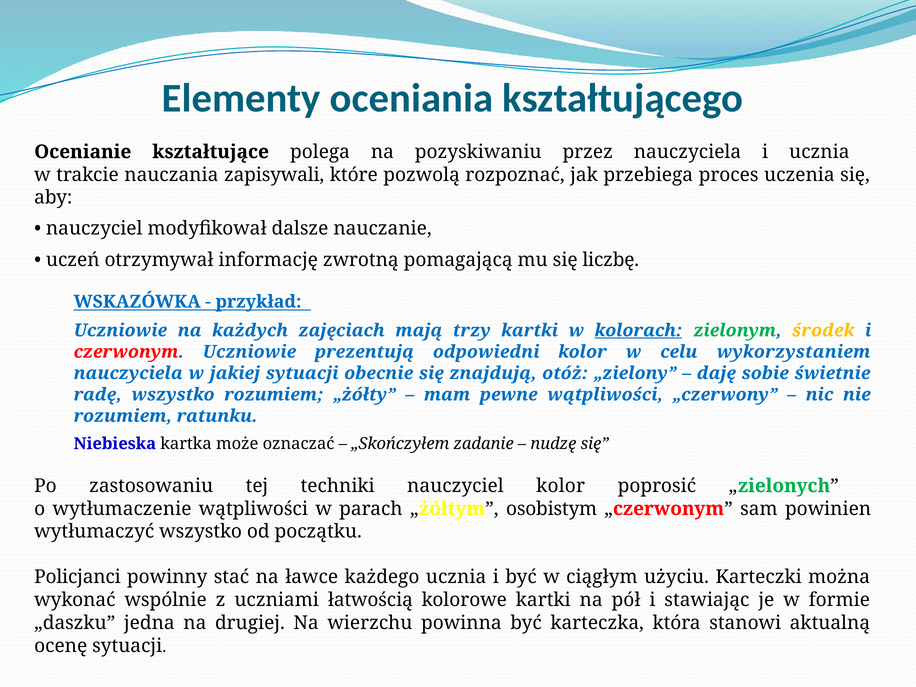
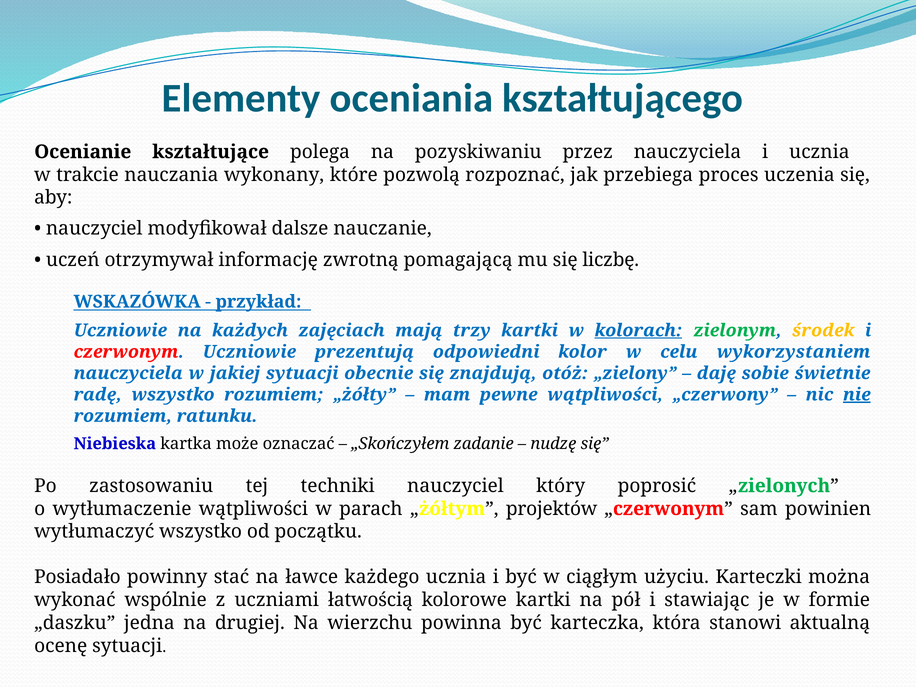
zapisywali: zapisywali -> wykonany
nie underline: none -> present
nauczyciel kolor: kolor -> który
osobistym: osobistym -> projektów
Policjanci: Policjanci -> Posiadało
